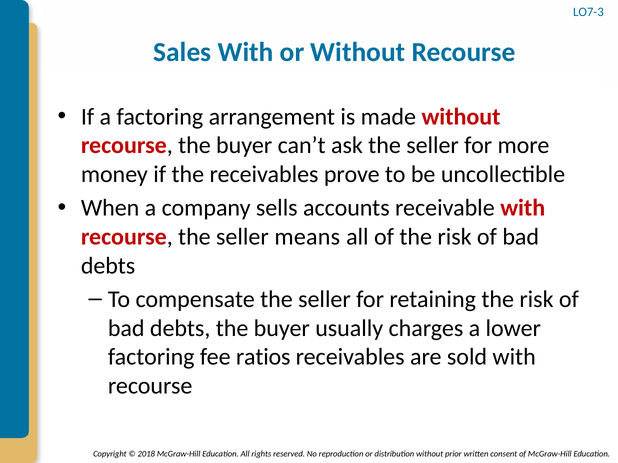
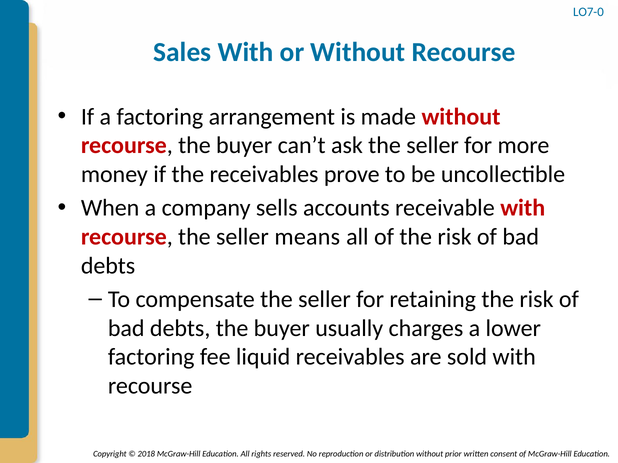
LO7-3: LO7-3 -> LO7-0
ratios: ratios -> liquid
